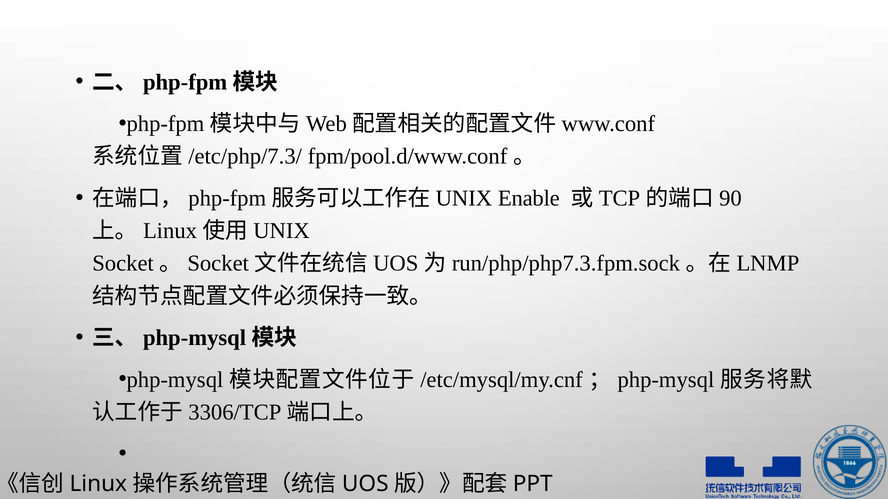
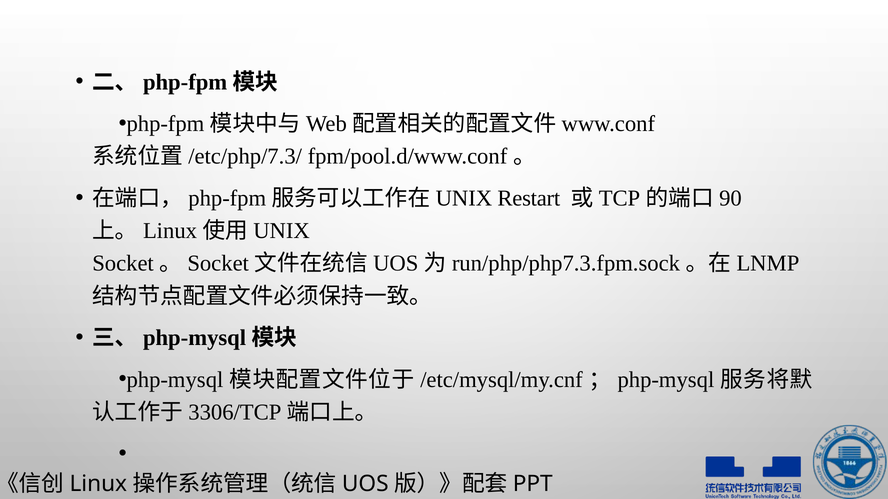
Enable: Enable -> Restart
